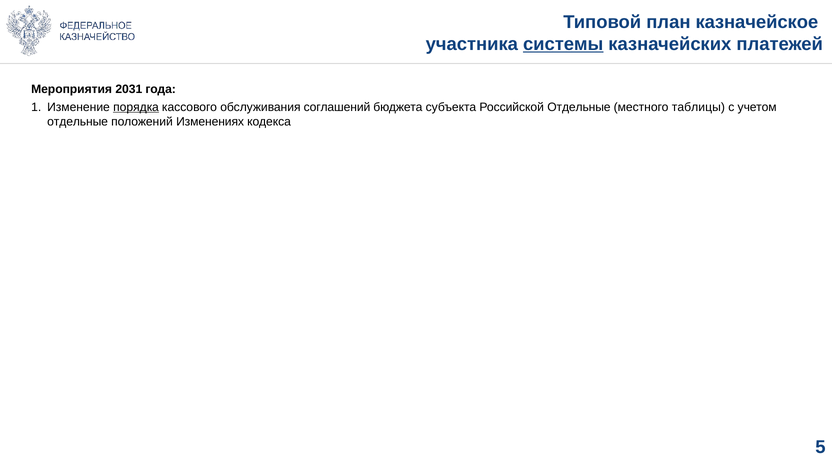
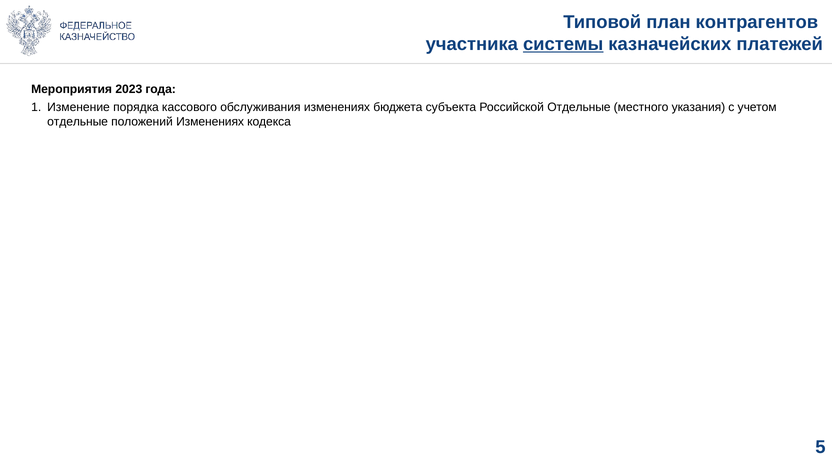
казначейское: казначейское -> контрагентов
2031: 2031 -> 2023
порядка underline: present -> none
обслуживания соглашений: соглашений -> изменениях
таблицы: таблицы -> указания
